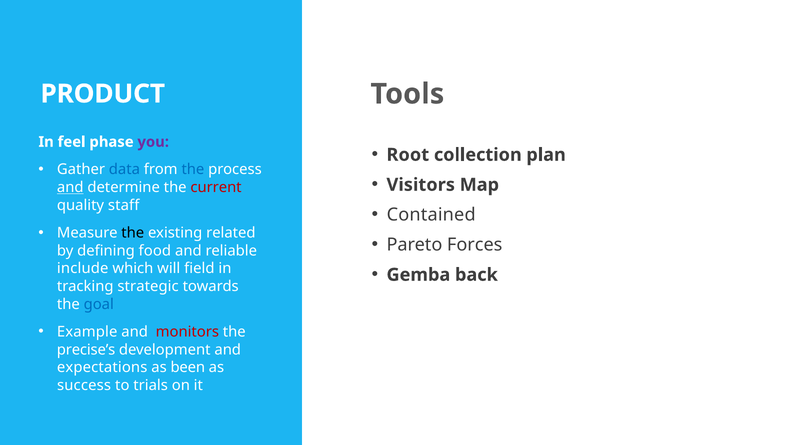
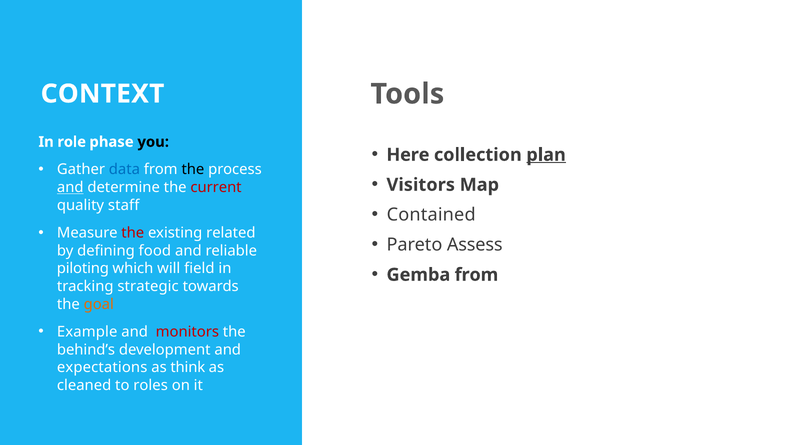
PRODUCT: PRODUCT -> CONTEXT
feel: feel -> role
you colour: purple -> black
Root: Root -> Here
plan underline: none -> present
the at (193, 170) colour: blue -> black
the at (133, 233) colour: black -> red
Forces: Forces -> Assess
include: include -> piloting
Gemba back: back -> from
goal colour: blue -> orange
precise’s: precise’s -> behind’s
been: been -> think
success: success -> cleaned
trials: trials -> roles
